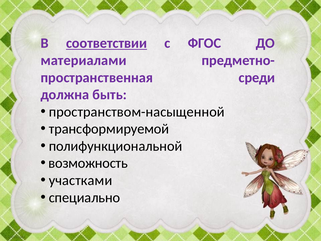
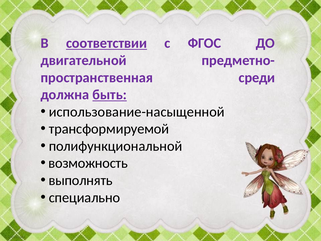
материалами: материалами -> двигательной
быть underline: none -> present
пространством-насыщенной: пространством-насыщенной -> использование-насыщенной
участками: участками -> выполнять
